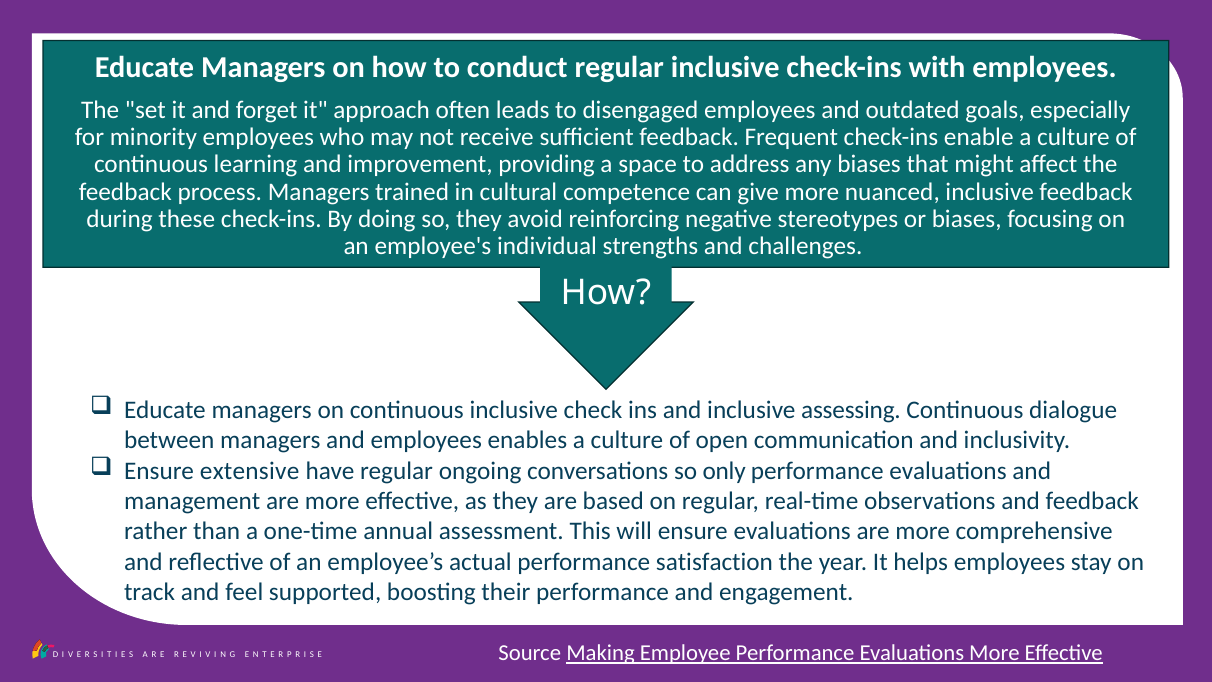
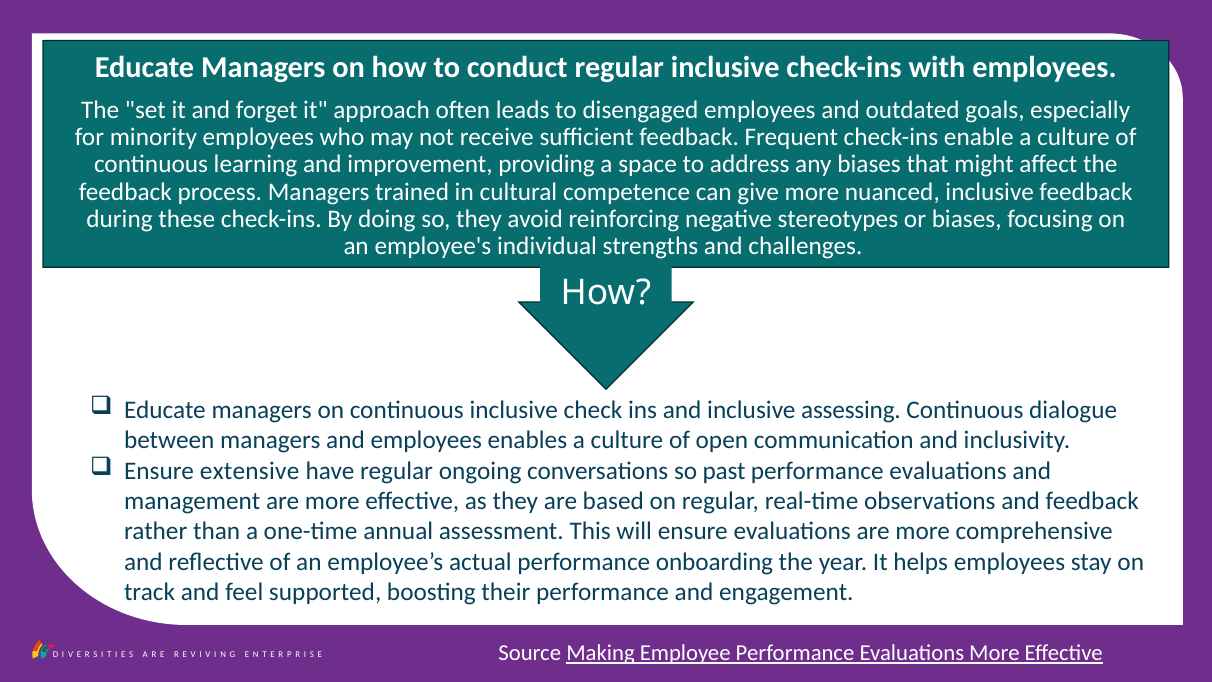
only: only -> past
satisfaction: satisfaction -> onboarding
